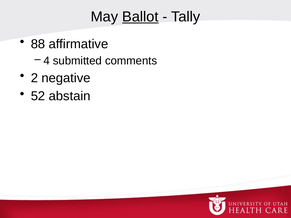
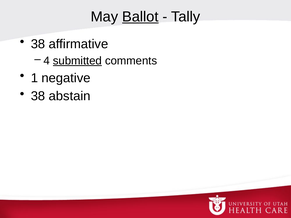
88 at (38, 44): 88 -> 38
submitted underline: none -> present
2: 2 -> 1
52 at (38, 96): 52 -> 38
